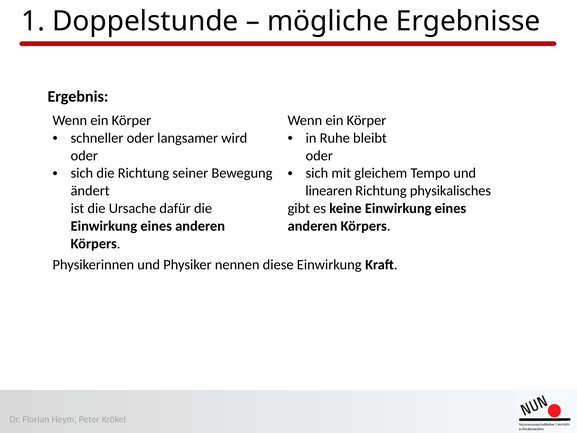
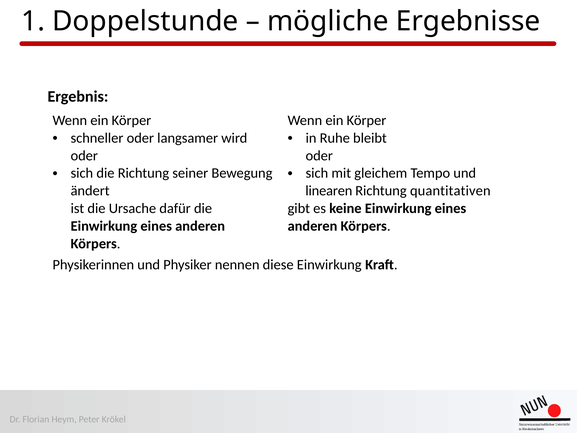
physikalisches: physikalisches -> quantitativen
